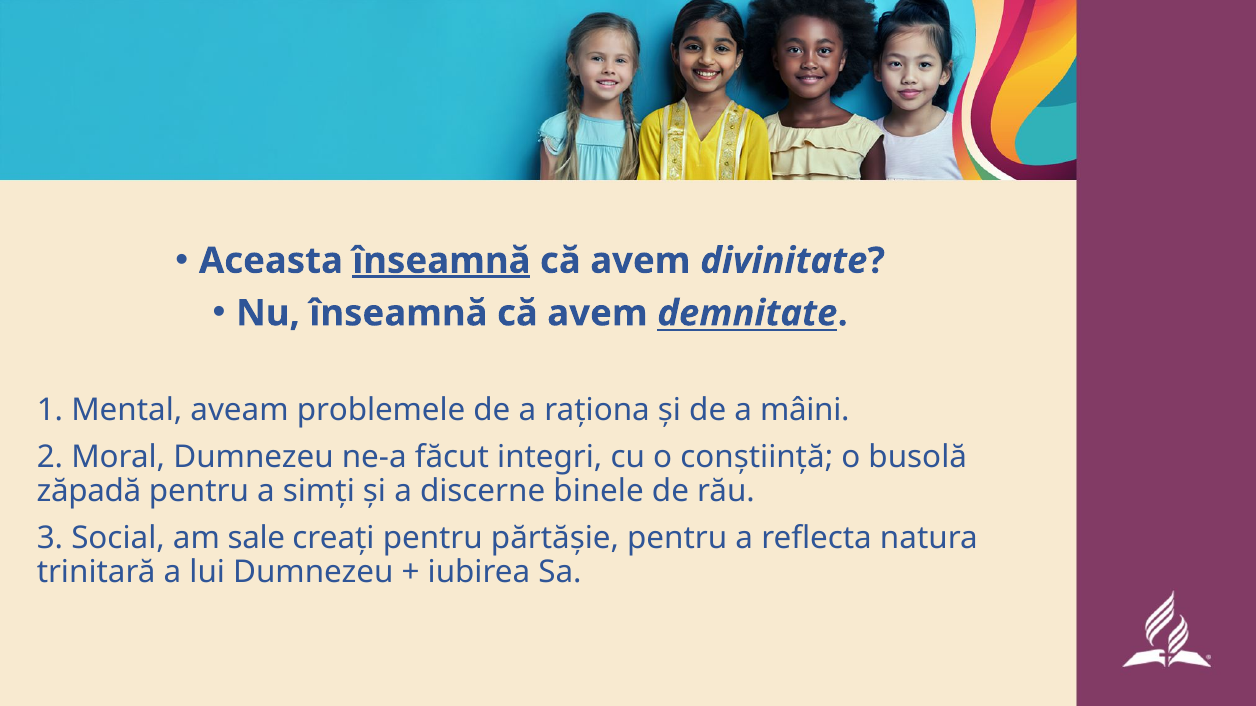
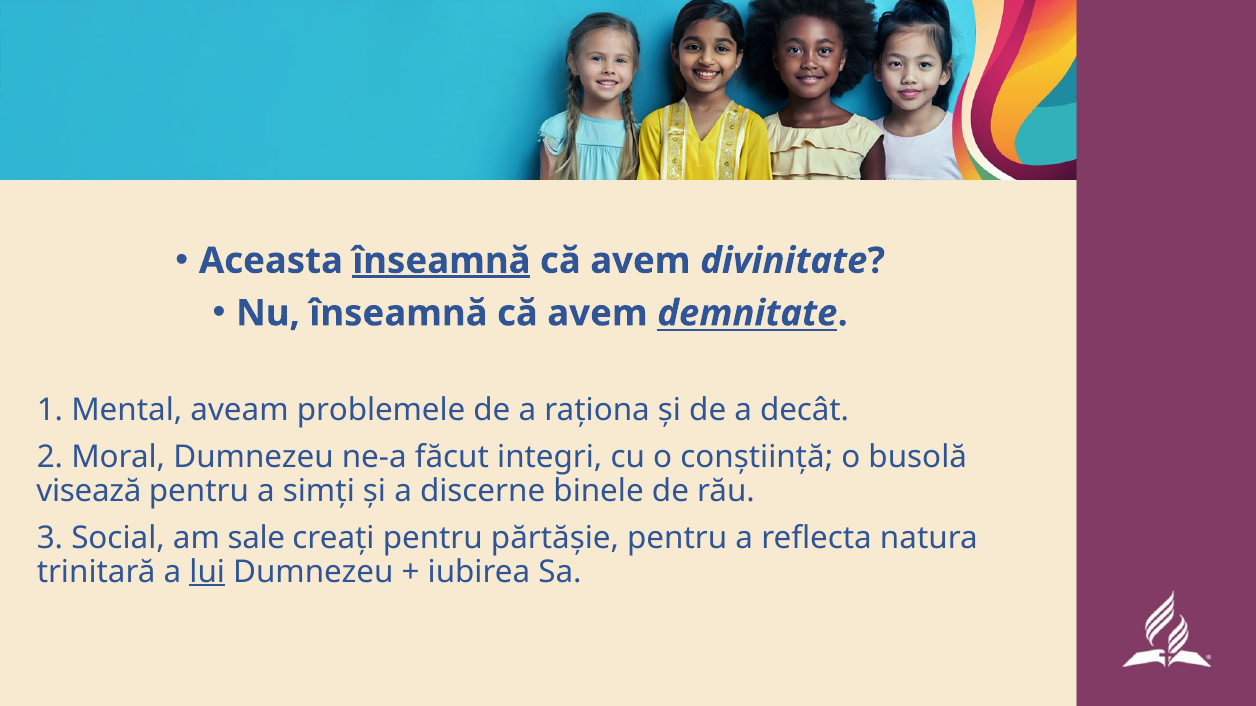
mâini: mâini -> decât
zăpadă: zăpadă -> visează
lui underline: none -> present
